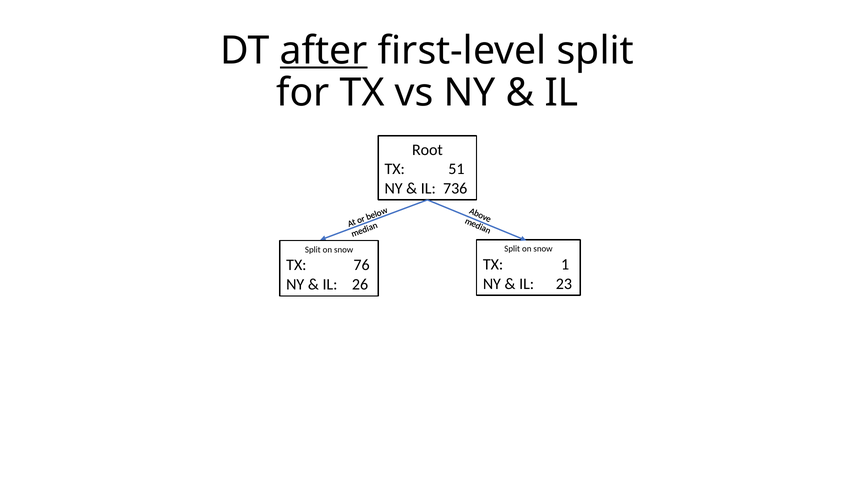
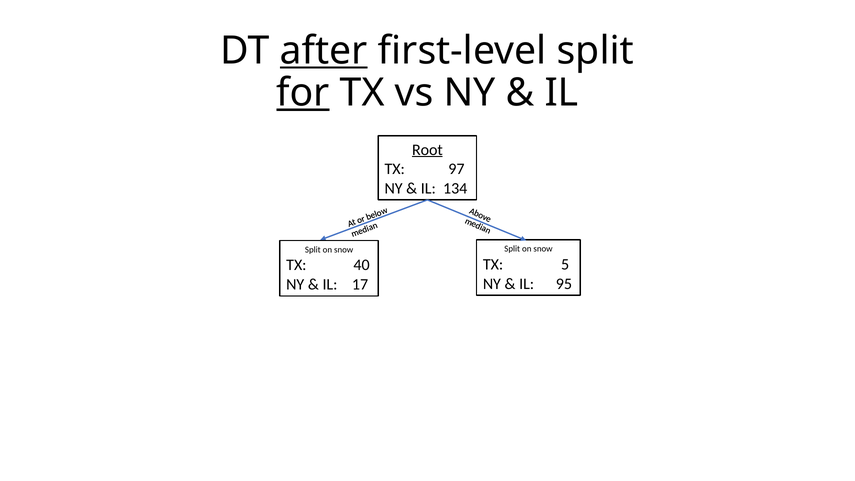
for underline: none -> present
Root underline: none -> present
51: 51 -> 97
736: 736 -> 134
1: 1 -> 5
76: 76 -> 40
23: 23 -> 95
26: 26 -> 17
